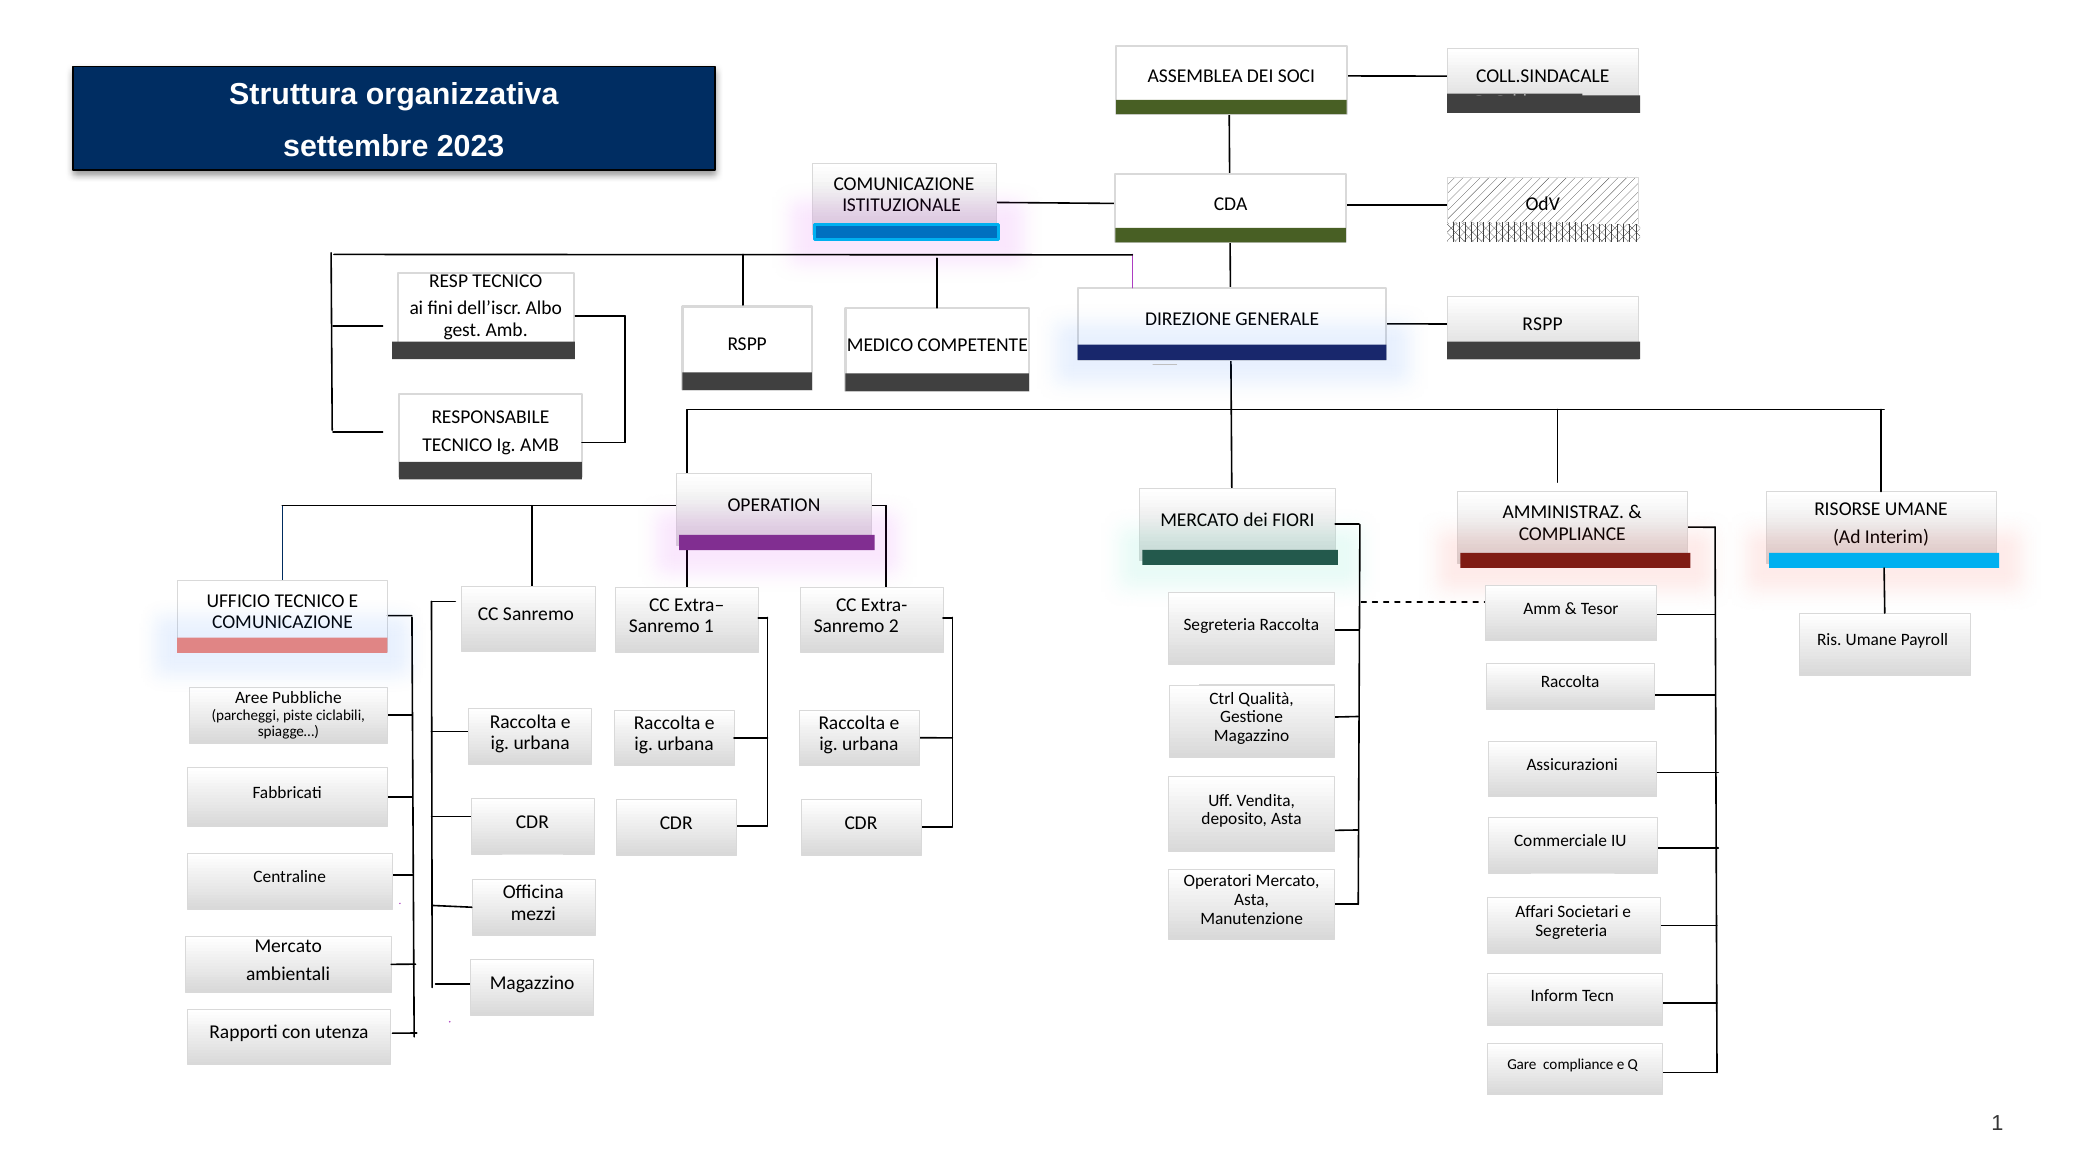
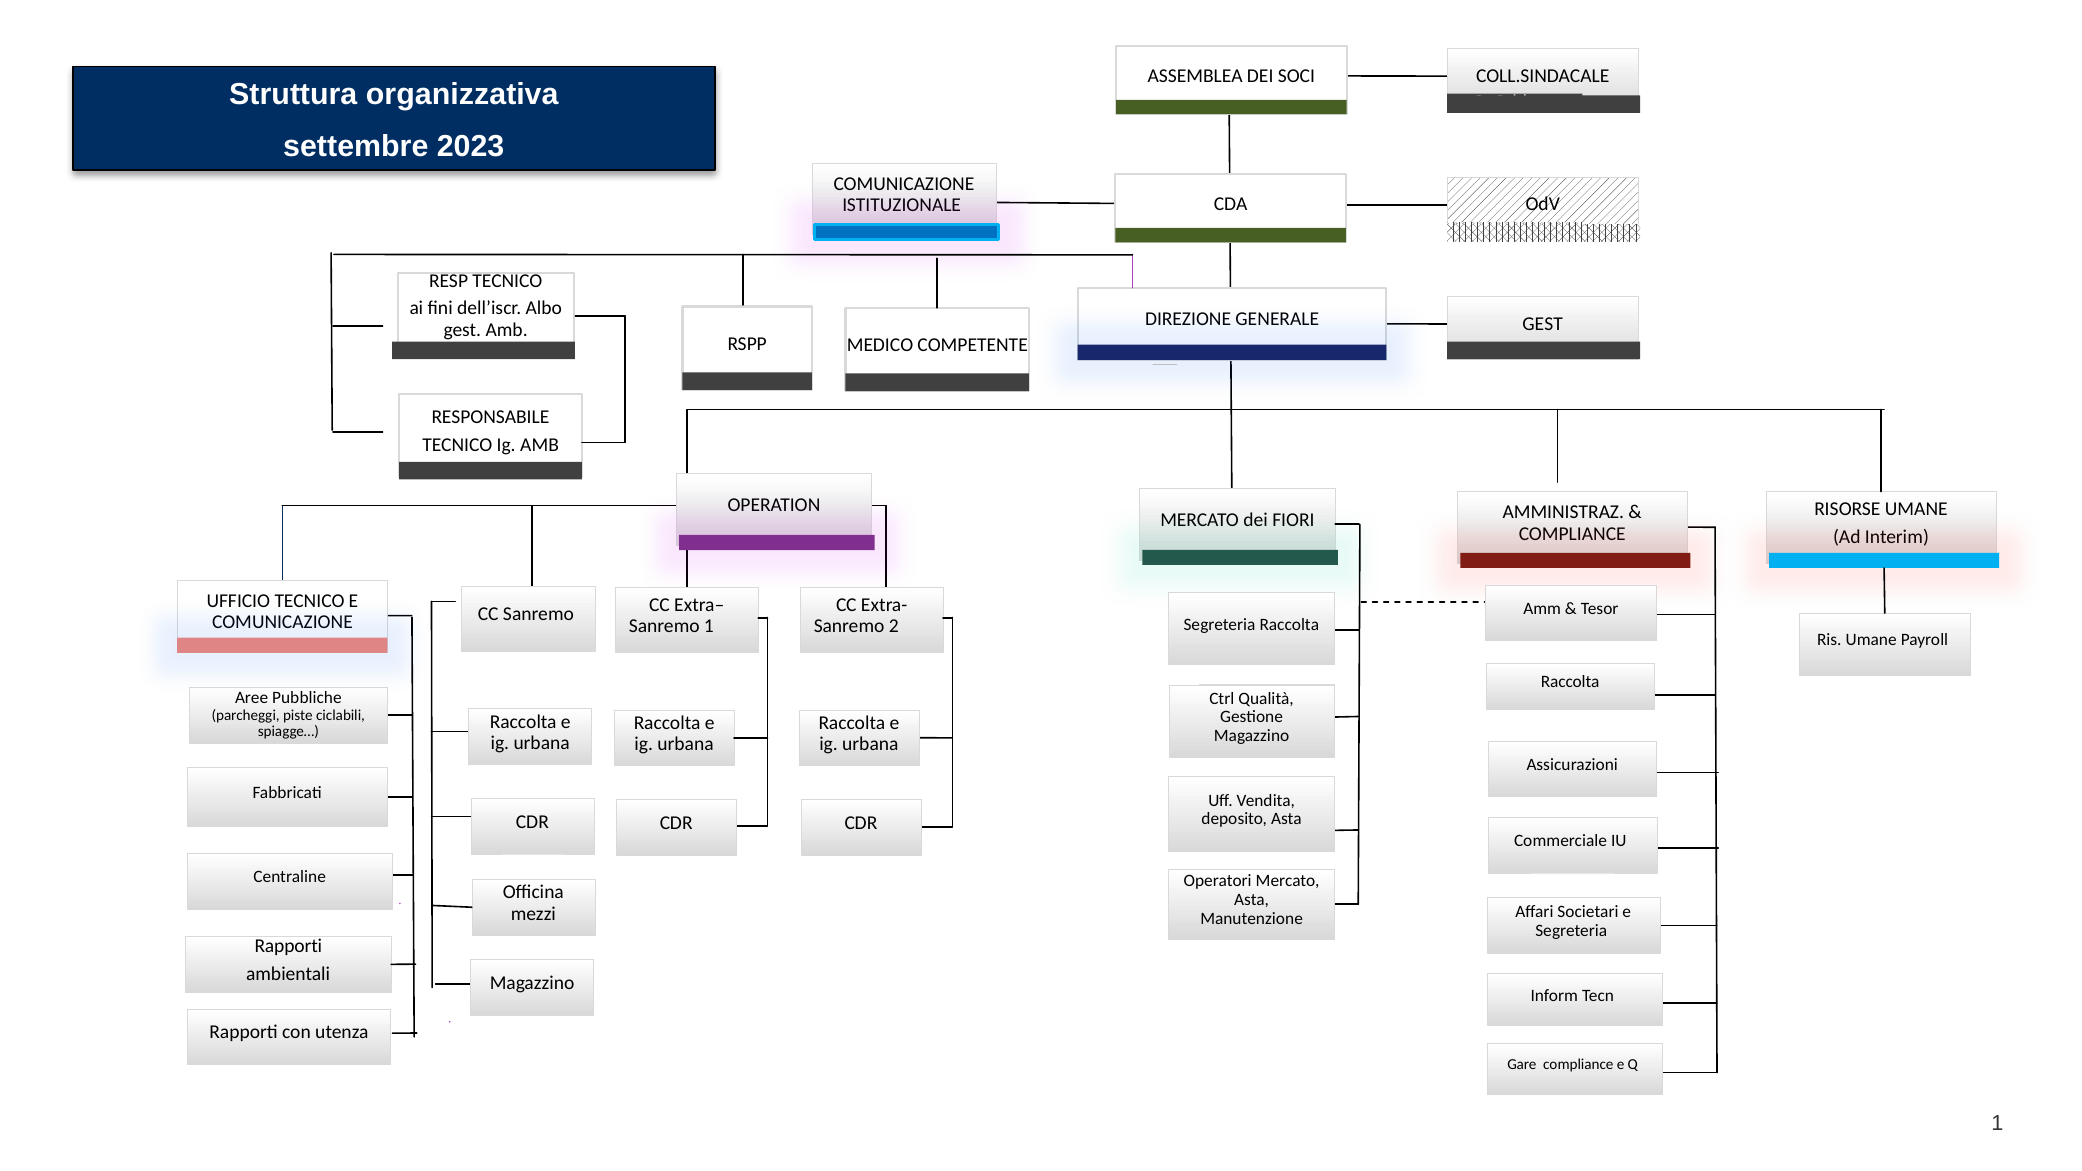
RSPP at (1543, 324): RSPP -> GEST
Mercato at (288, 946): Mercato -> Rapporti
